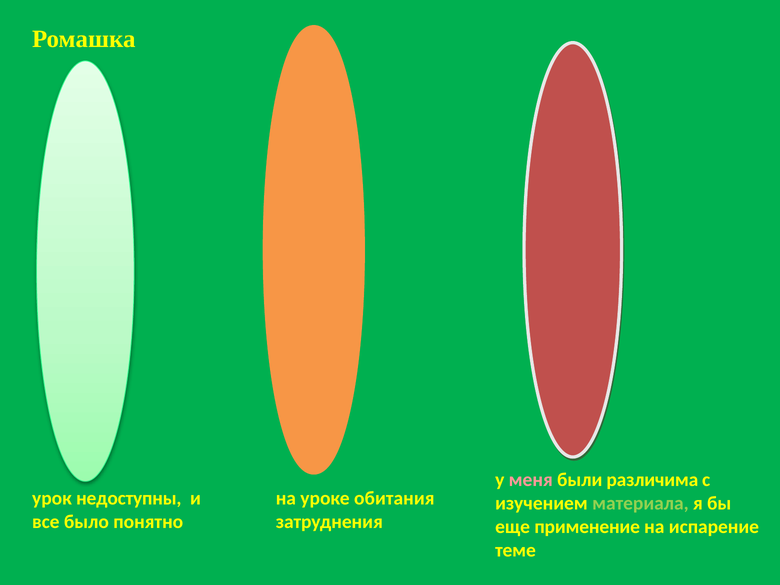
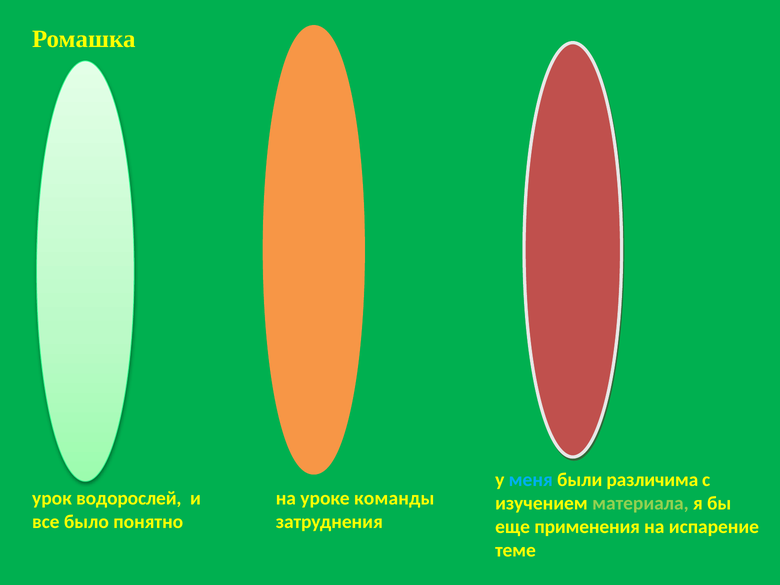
меня colour: pink -> light blue
недоступны: недоступны -> водорослей
обитания: обитания -> команды
применение: применение -> применения
